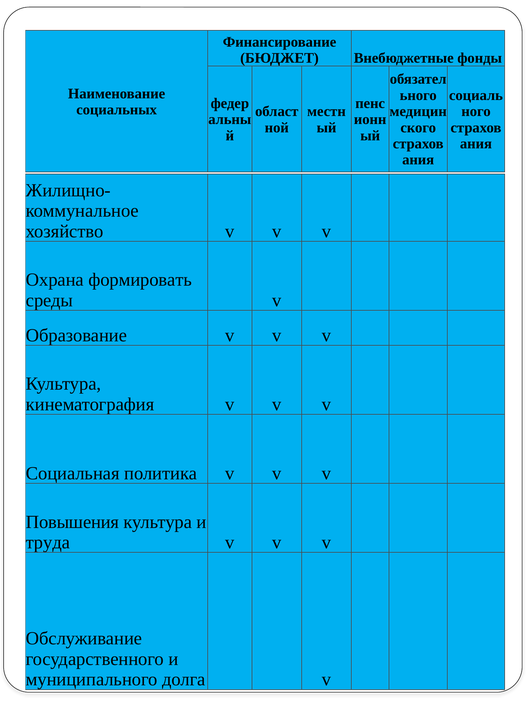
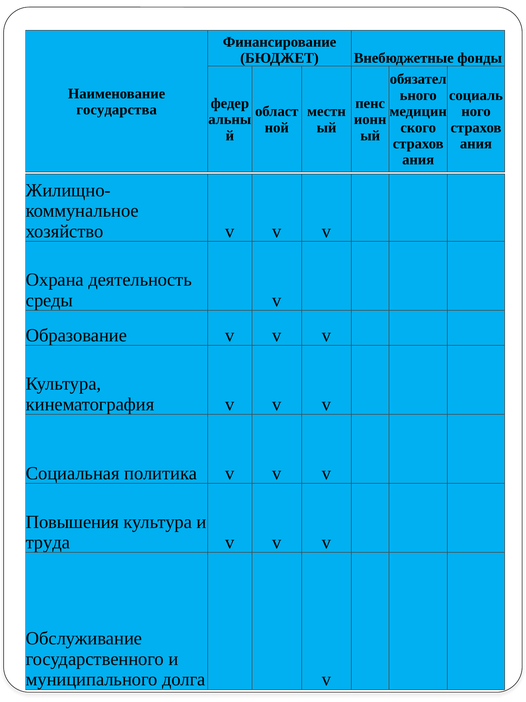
социальных: социальных -> государства
формировать: формировать -> деятельность
